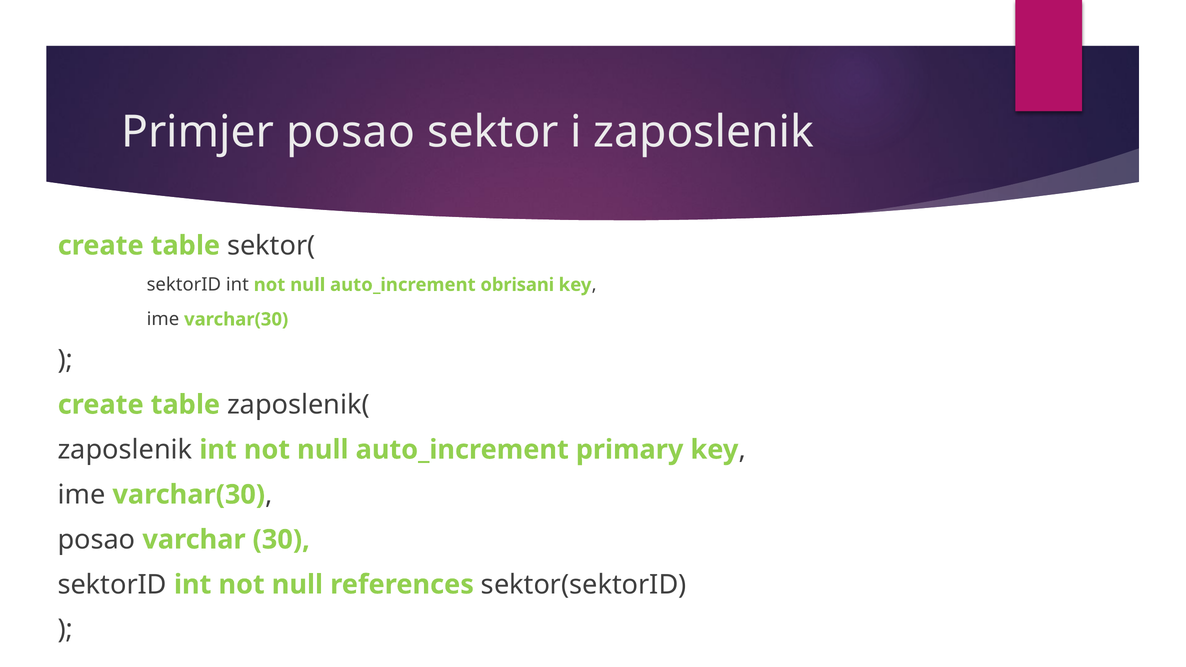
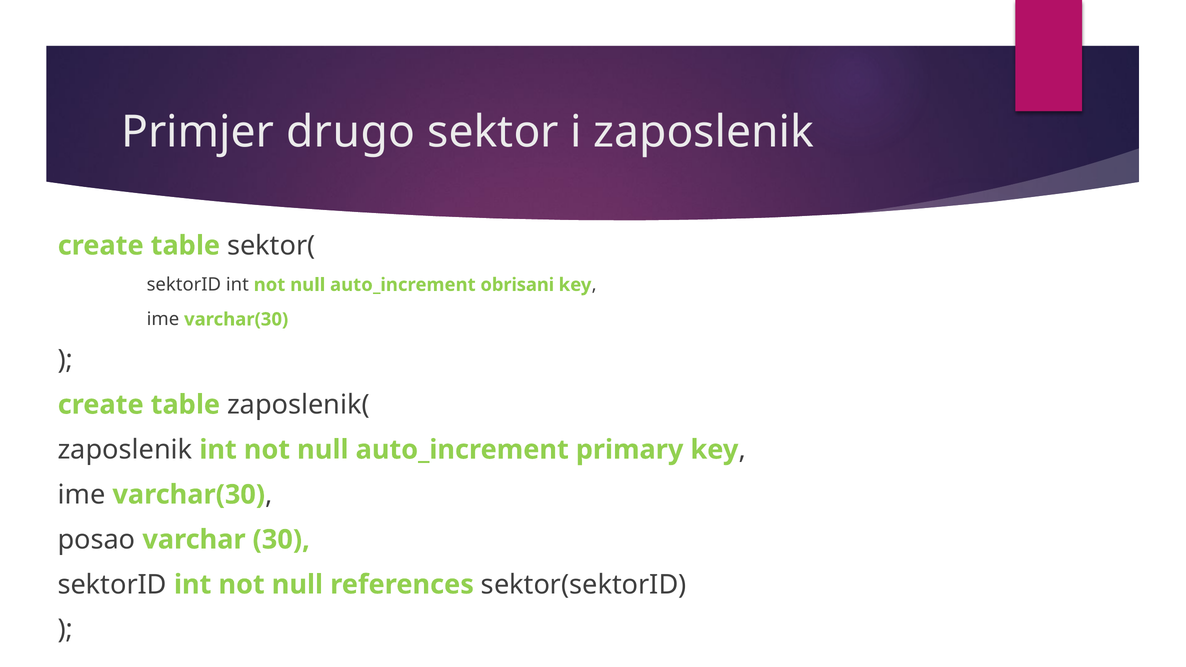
Primjer posao: posao -> drugo
